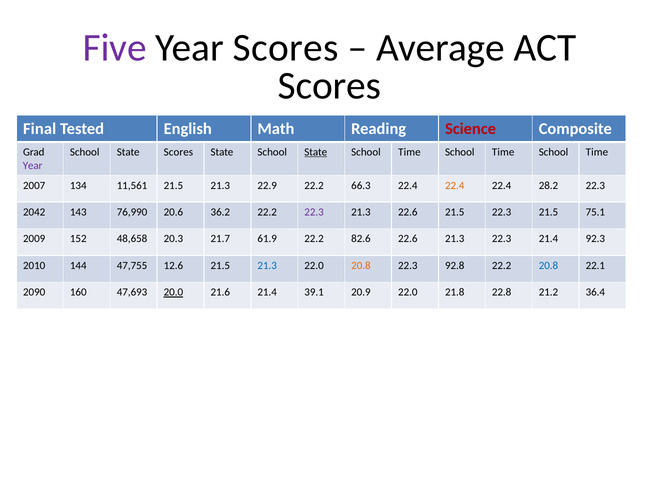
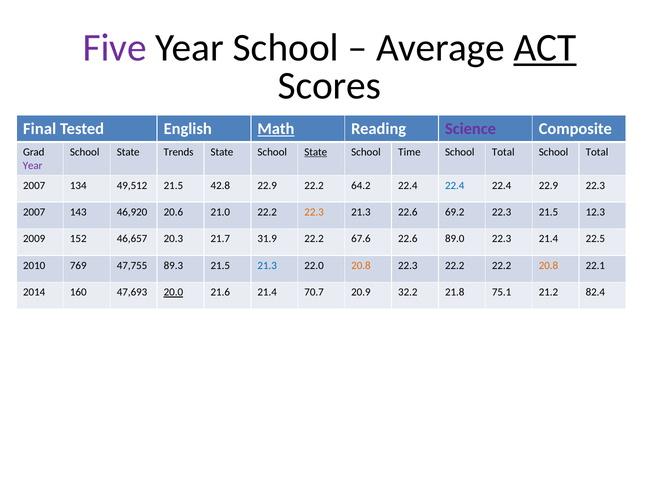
Scores at (286, 48): Scores -> School
ACT underline: none -> present
Math underline: none -> present
Science colour: red -> purple
State Scores: Scores -> Trends
Time at (503, 152): Time -> Total
Time at (597, 152): Time -> Total
11,561: 11,561 -> 49,512
21.3 at (220, 186): 21.3 -> 42.8
66.3: 66.3 -> 64.2
22.4 at (455, 186) colour: orange -> blue
22.4 28.2: 28.2 -> 22.9
2042 at (34, 212): 2042 -> 2007
76,990: 76,990 -> 46,920
36.2: 36.2 -> 21.0
22.3 at (314, 212) colour: purple -> orange
22.6 21.5: 21.5 -> 69.2
75.1: 75.1 -> 12.3
48,658: 48,658 -> 46,657
61.9: 61.9 -> 31.9
82.6: 82.6 -> 67.6
22.6 21.3: 21.3 -> 89.0
92.3: 92.3 -> 22.5
144: 144 -> 769
12.6: 12.6 -> 89.3
22.3 92.8: 92.8 -> 22.2
20.8 at (548, 266) colour: blue -> orange
2090: 2090 -> 2014
39.1: 39.1 -> 70.7
20.9 22.0: 22.0 -> 32.2
22.8: 22.8 -> 75.1
36.4: 36.4 -> 82.4
